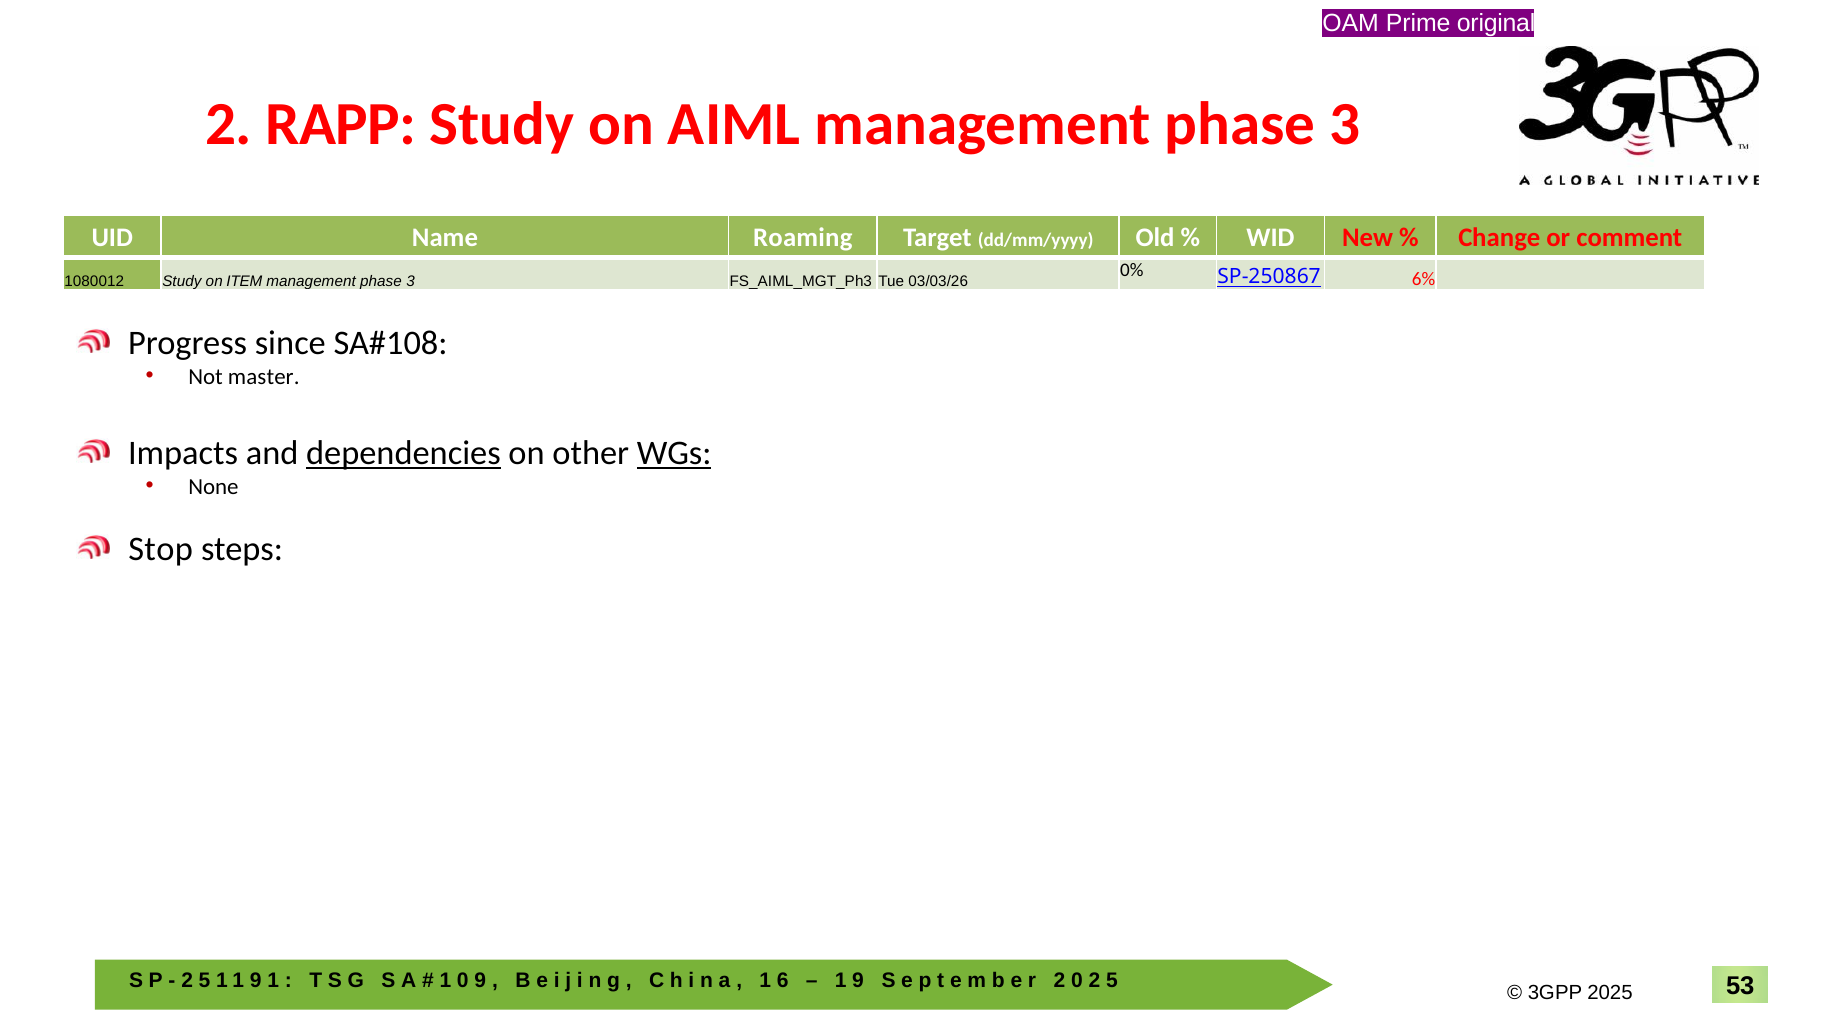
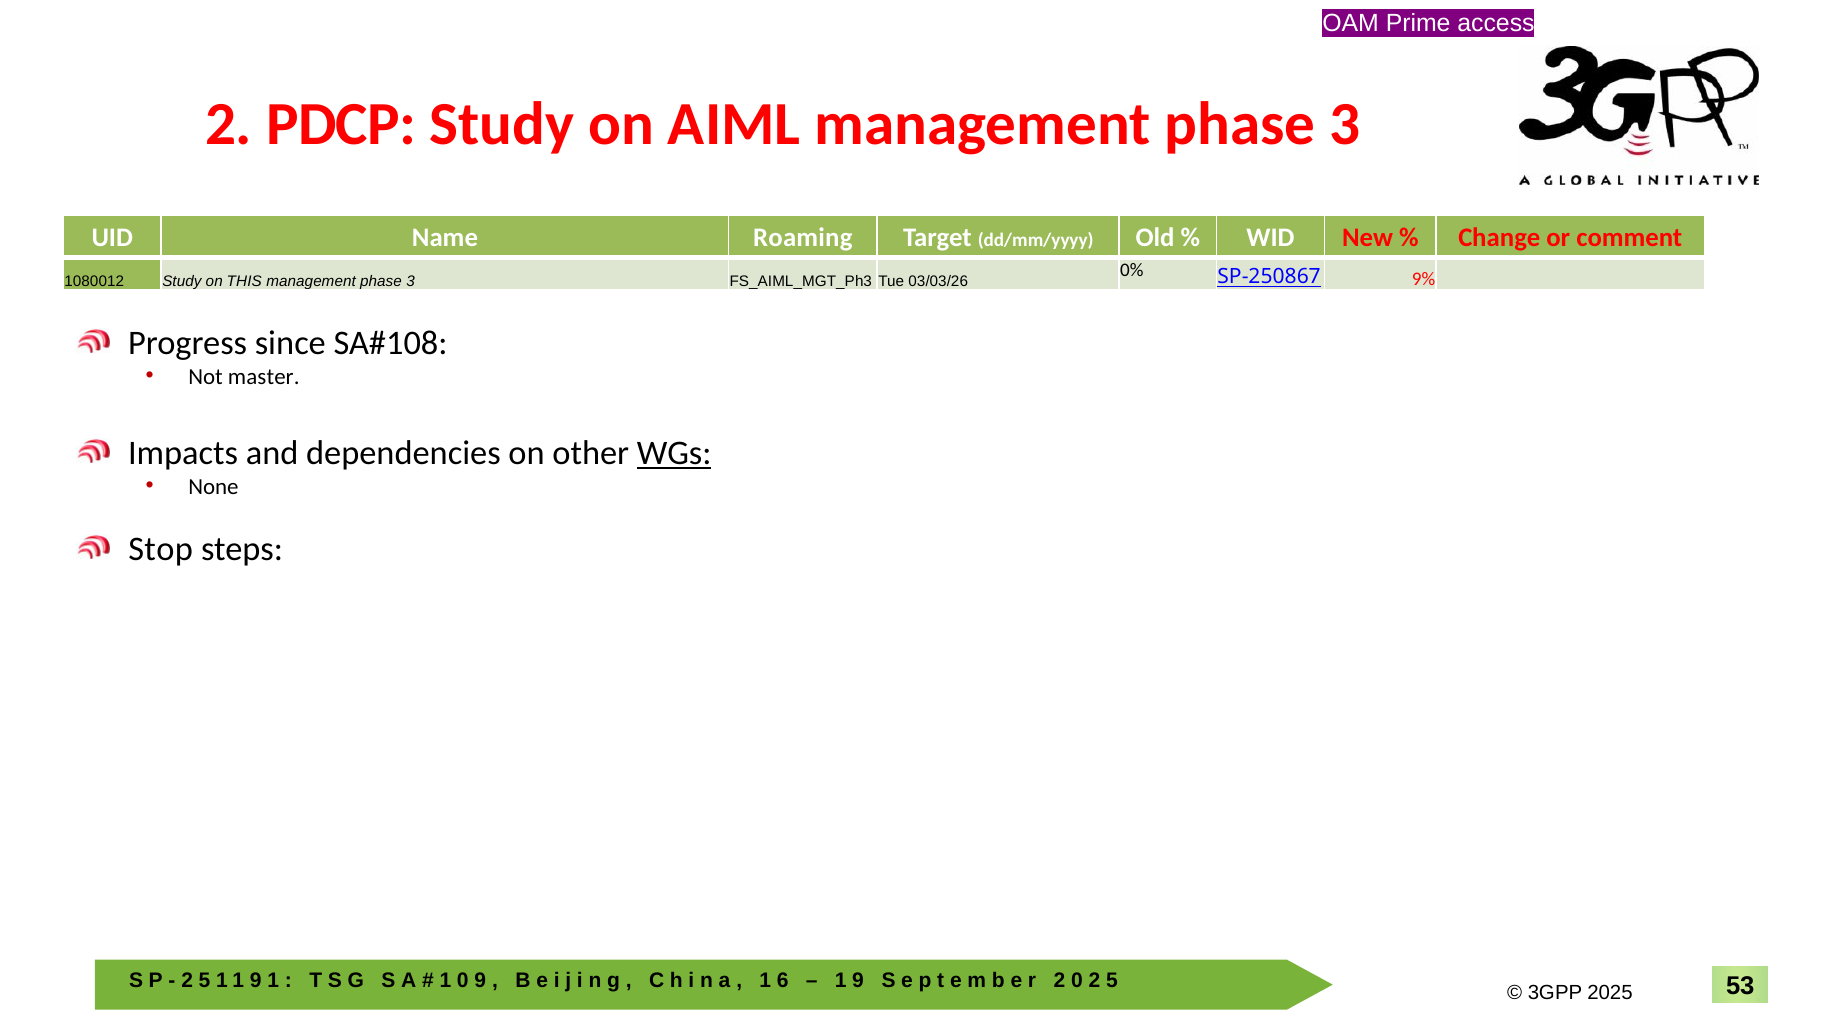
original: original -> access
RAPP: RAPP -> PDCP
6%: 6% -> 9%
ITEM: ITEM -> THIS
dependencies underline: present -> none
